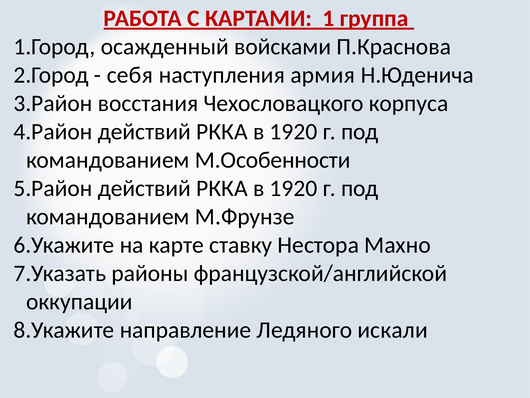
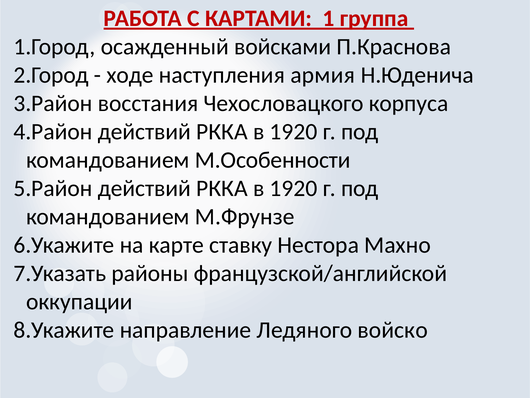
себя: себя -> ходе
искали: искали -> войско
